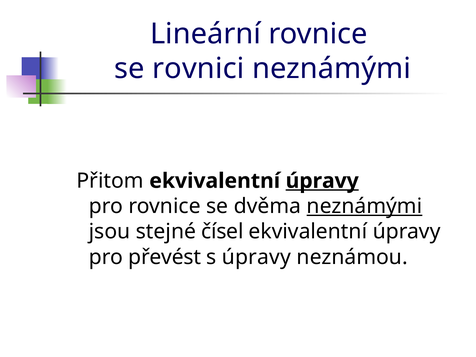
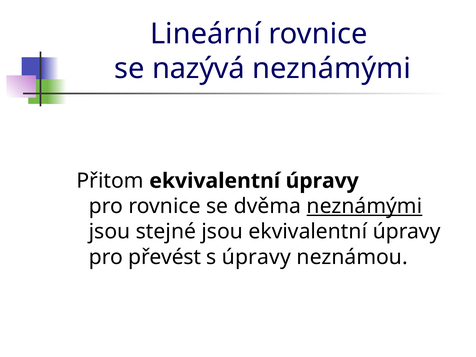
rovnici: rovnici -> nazývá
úpravy at (322, 181) underline: present -> none
stejné čísel: čísel -> jsou
